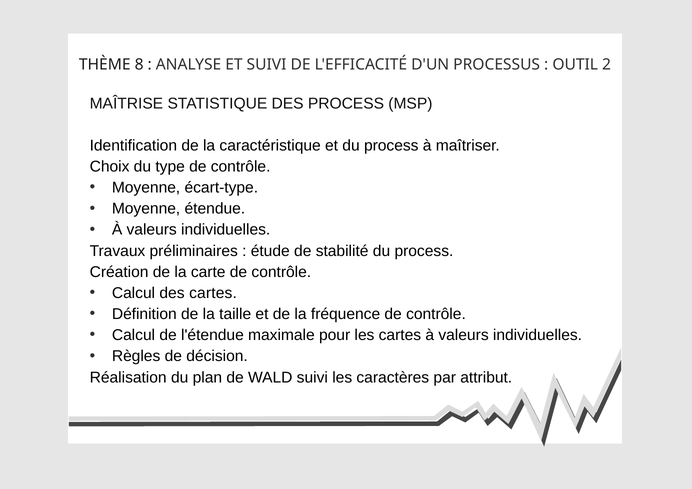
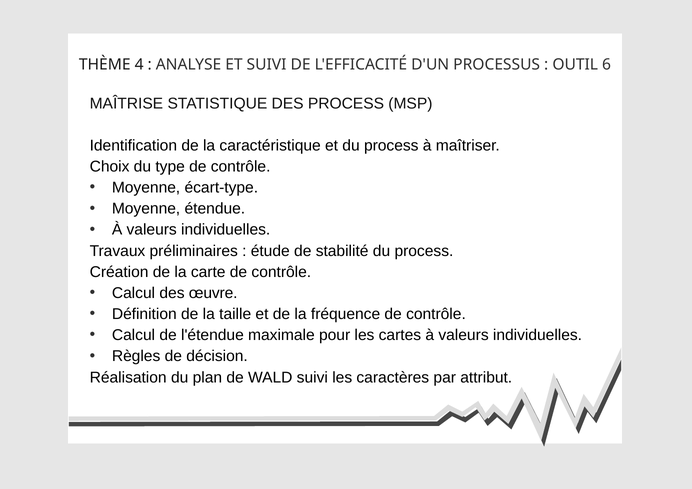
8: 8 -> 4
2: 2 -> 6
des cartes: cartes -> œuvre
